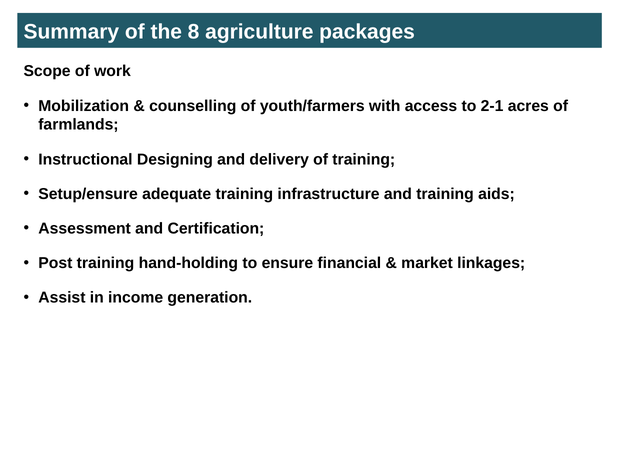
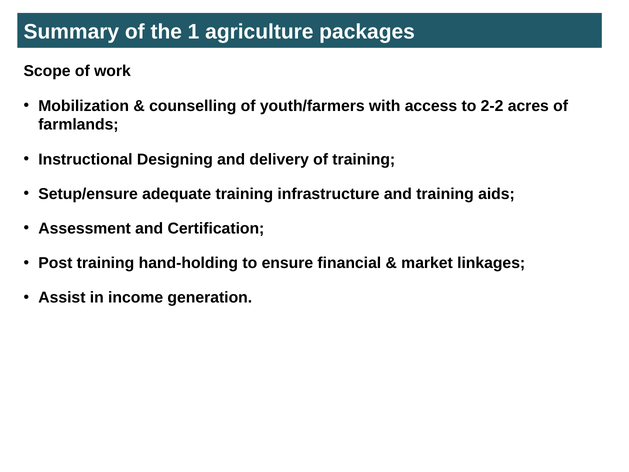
8: 8 -> 1
2-1: 2-1 -> 2-2
